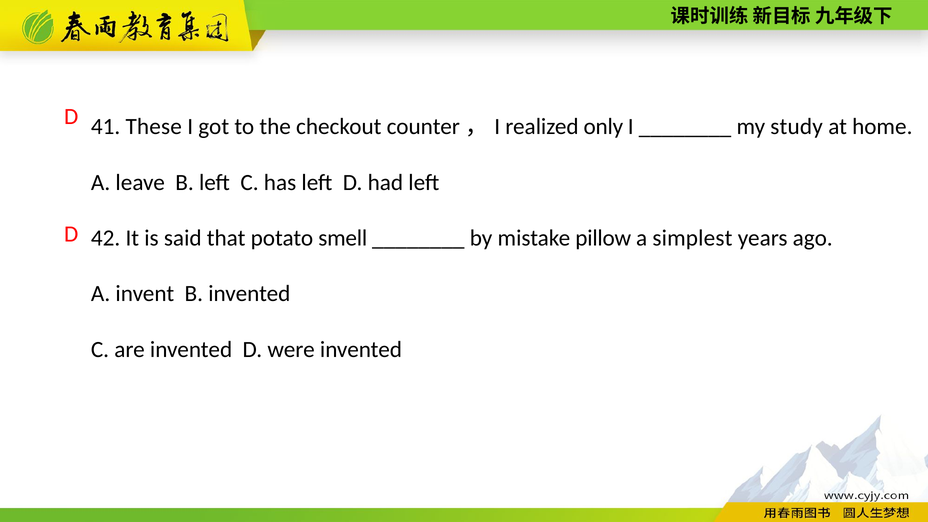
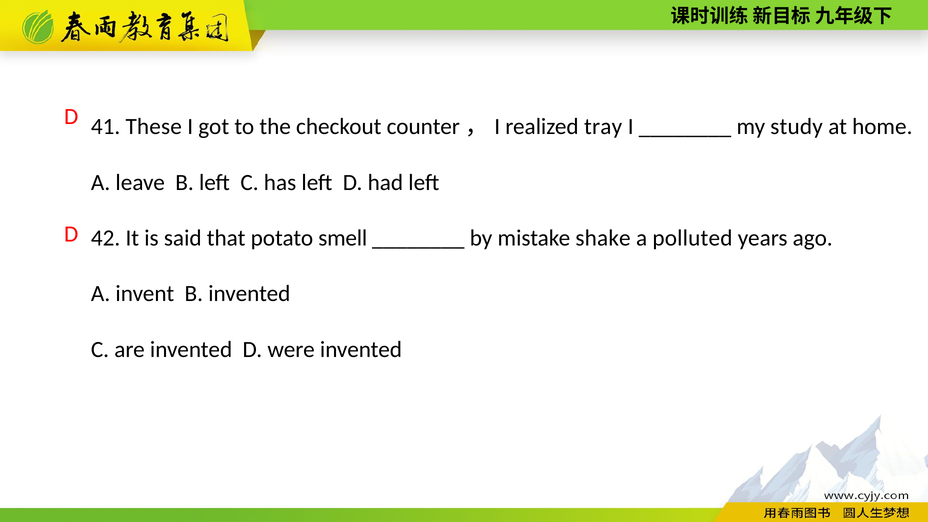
only: only -> tray
pillow: pillow -> shake
simplest: simplest -> polluted
